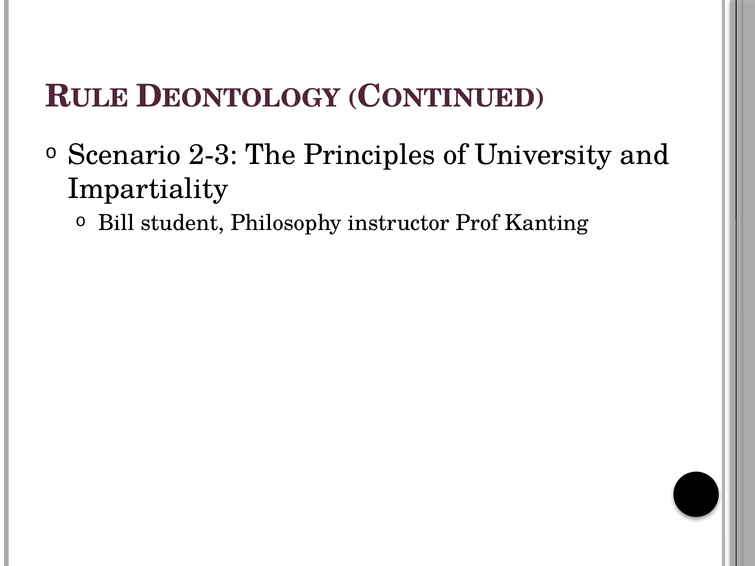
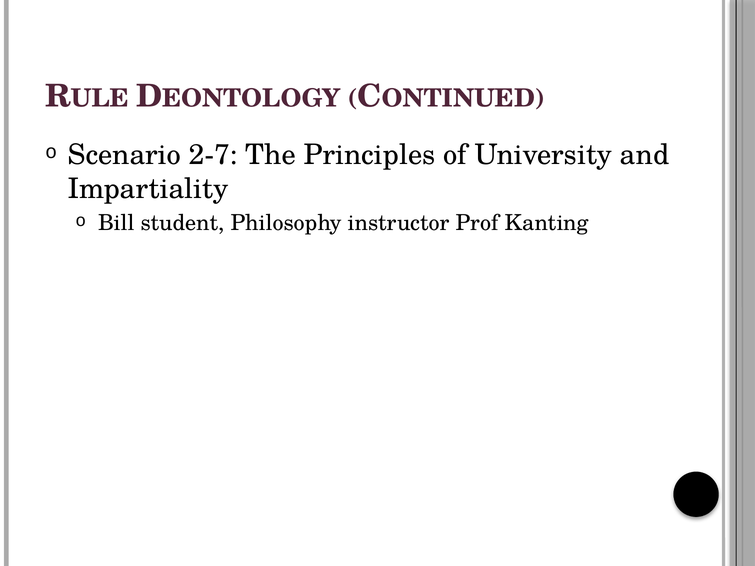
2-3: 2-3 -> 2-7
